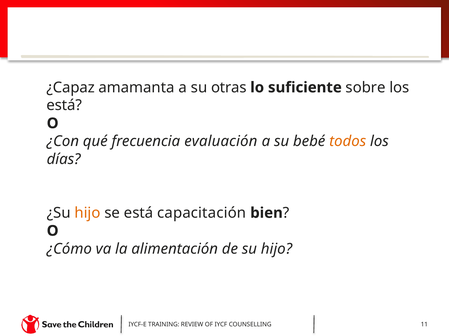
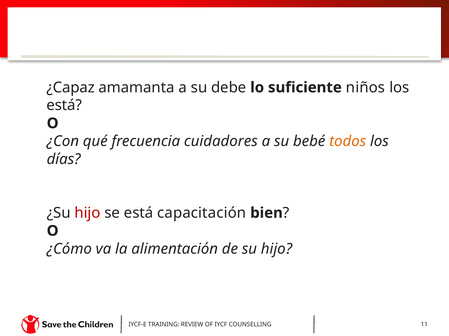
otras: otras -> debe
sobre: sobre -> niños
evaluación: evaluación -> cuidadores
hijo at (88, 213) colour: orange -> red
